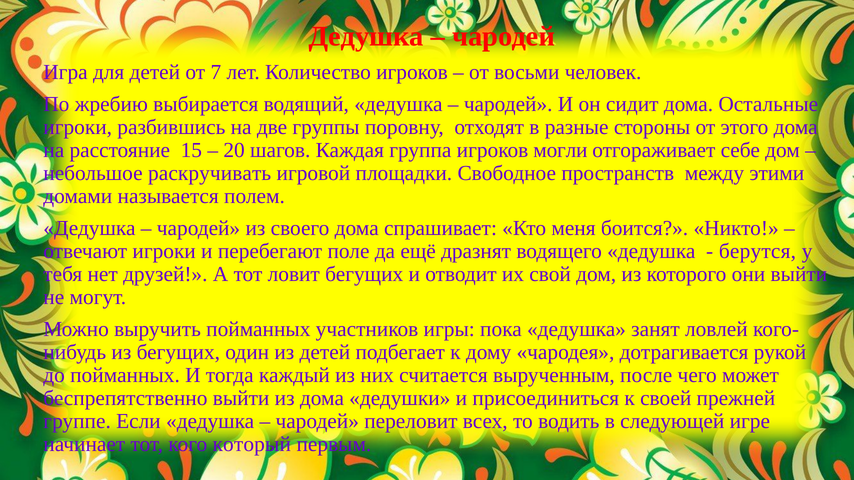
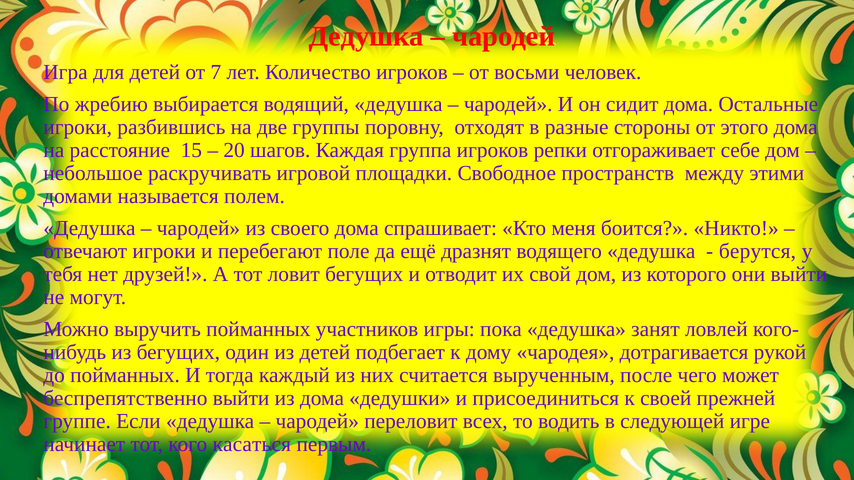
могли: могли -> репки
который: который -> касаться
